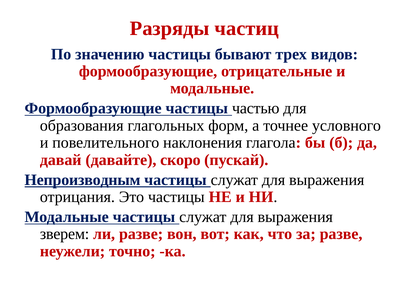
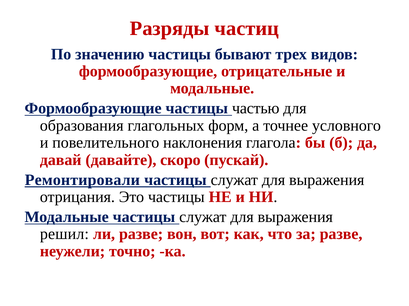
Непроизводным: Непроизводным -> Ремонтировали
зверем: зверем -> решил
